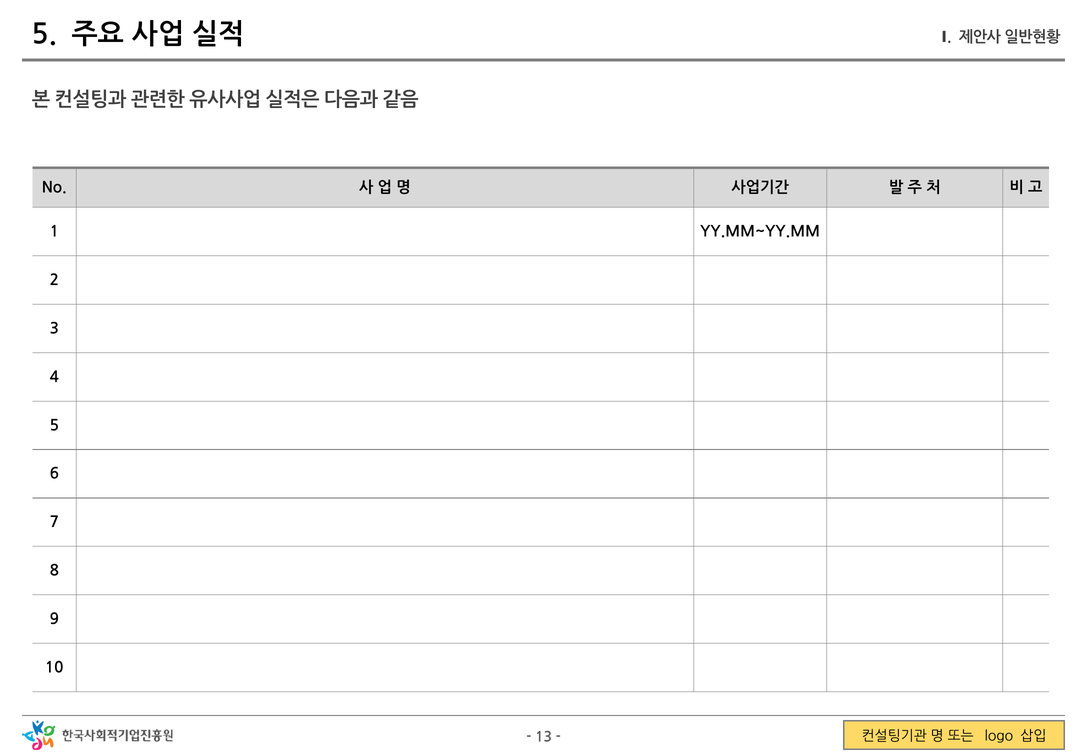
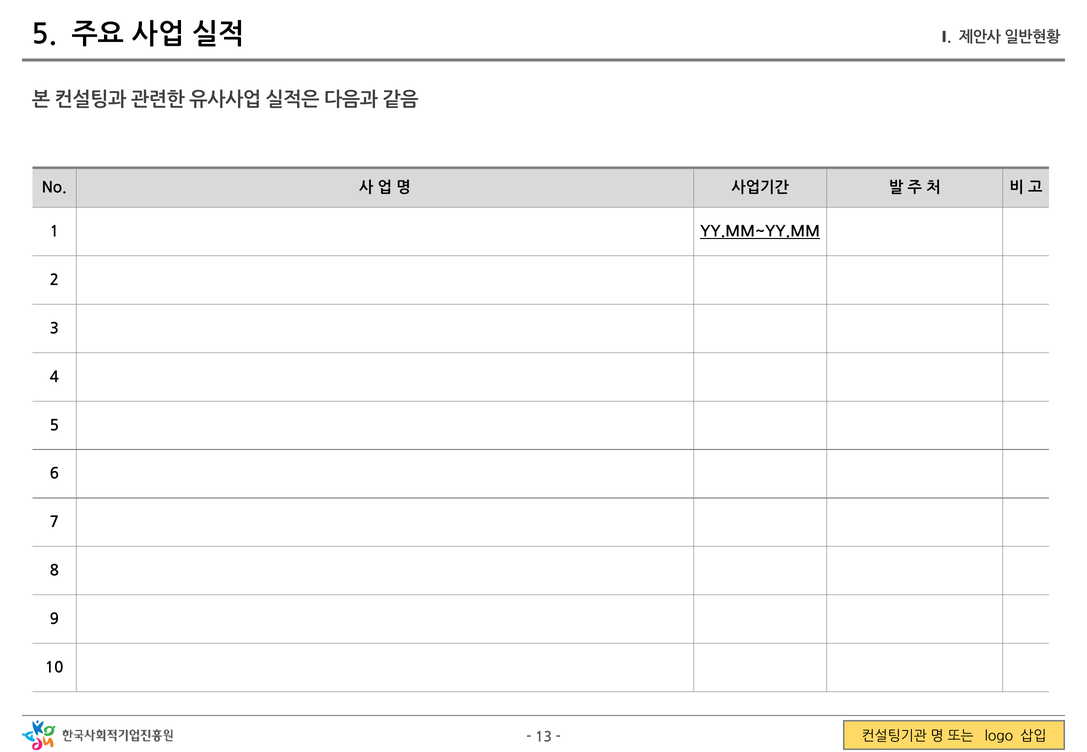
YY.MM~YY.MM underline: none -> present
